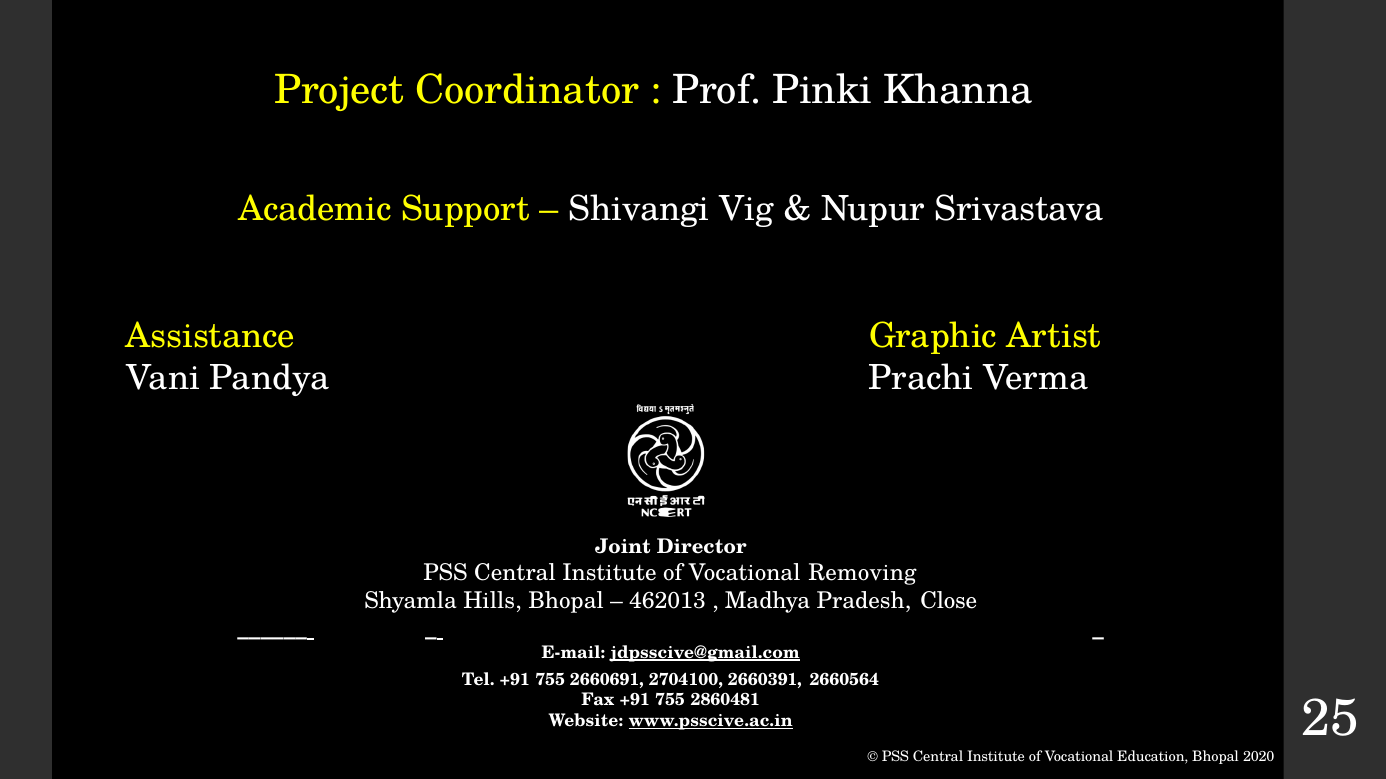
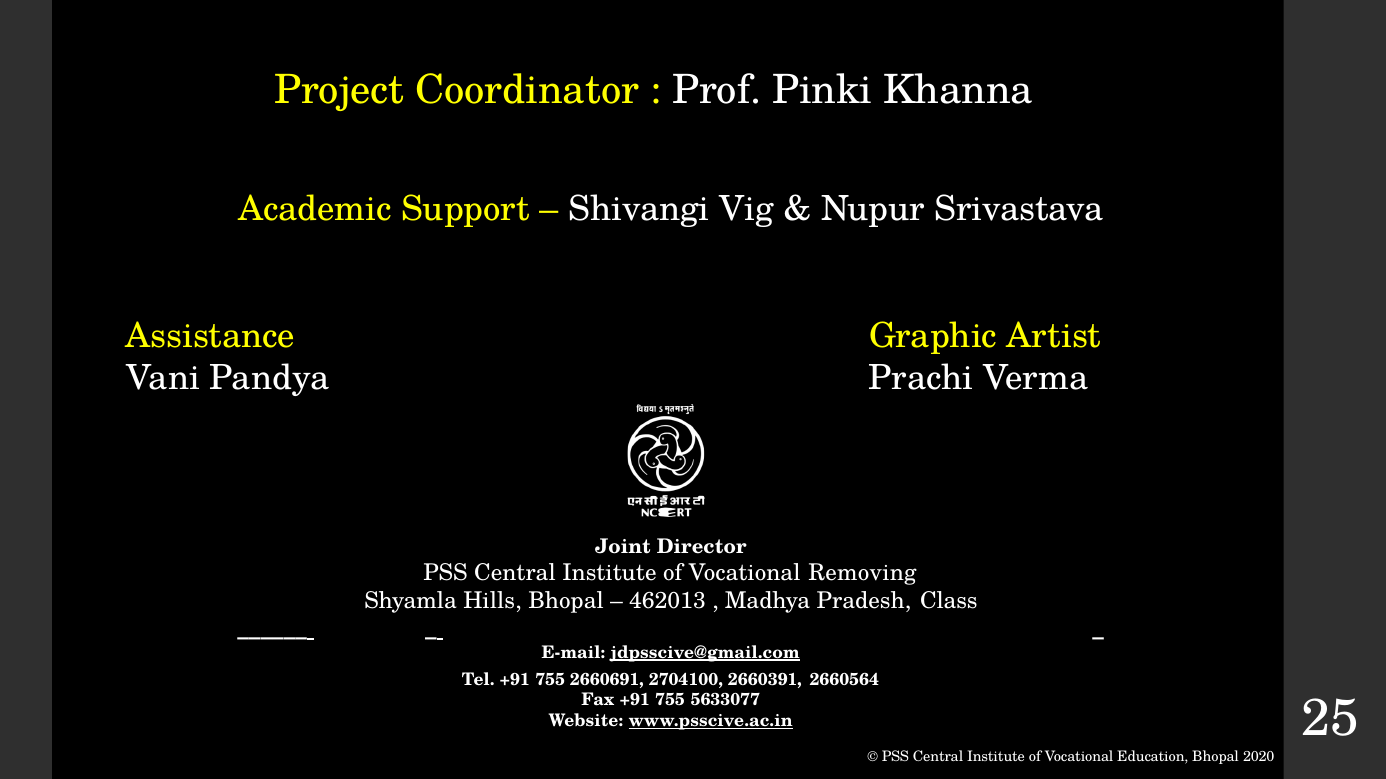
Close: Close -> Class
2860481: 2860481 -> 5633077
